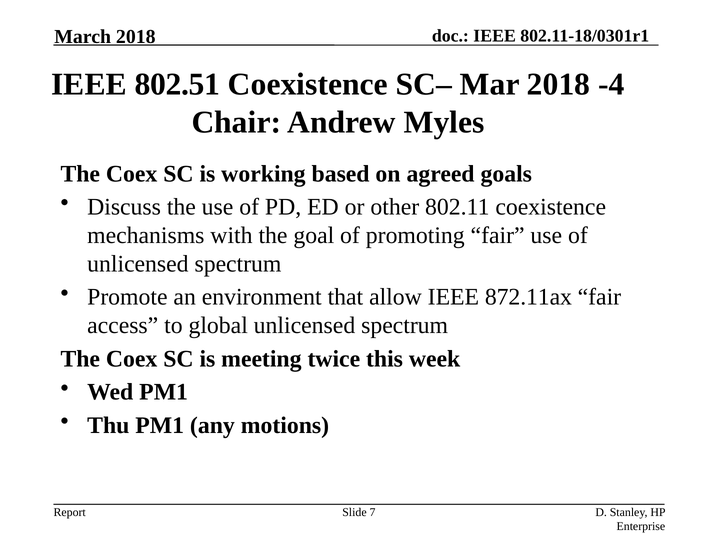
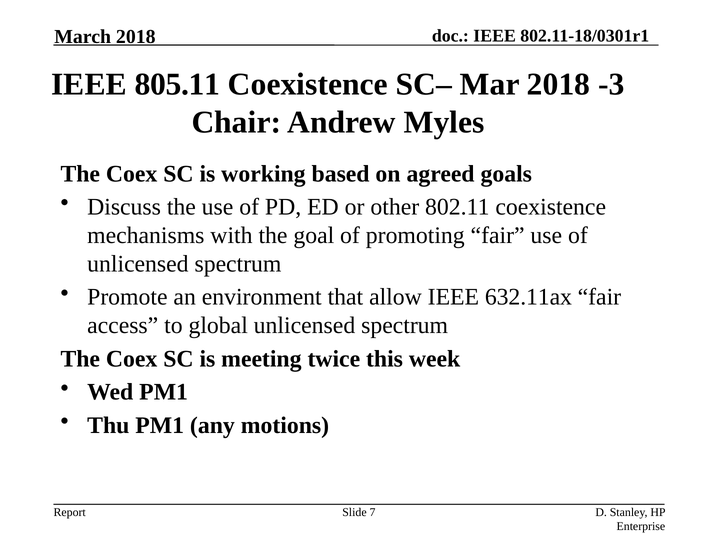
802.51: 802.51 -> 805.11
-4: -4 -> -3
872.11ax: 872.11ax -> 632.11ax
